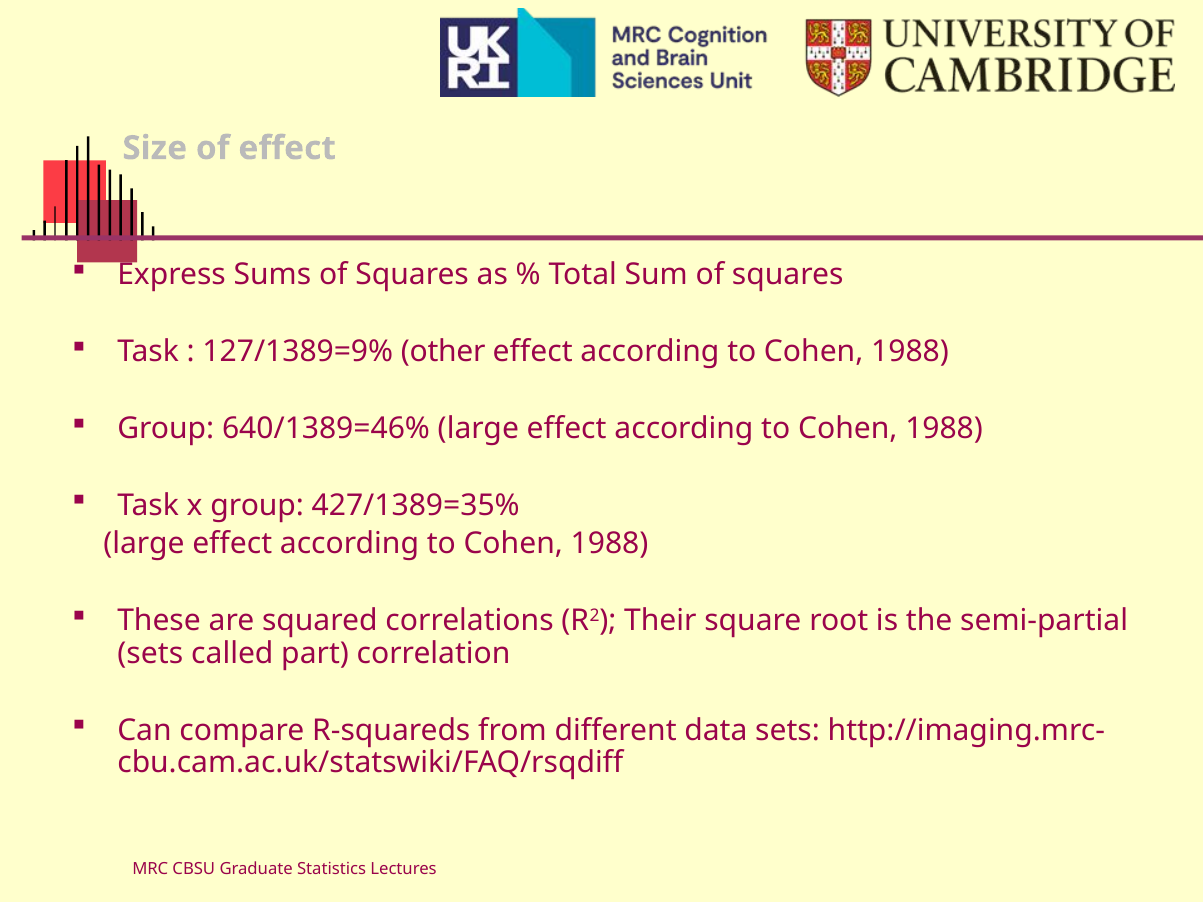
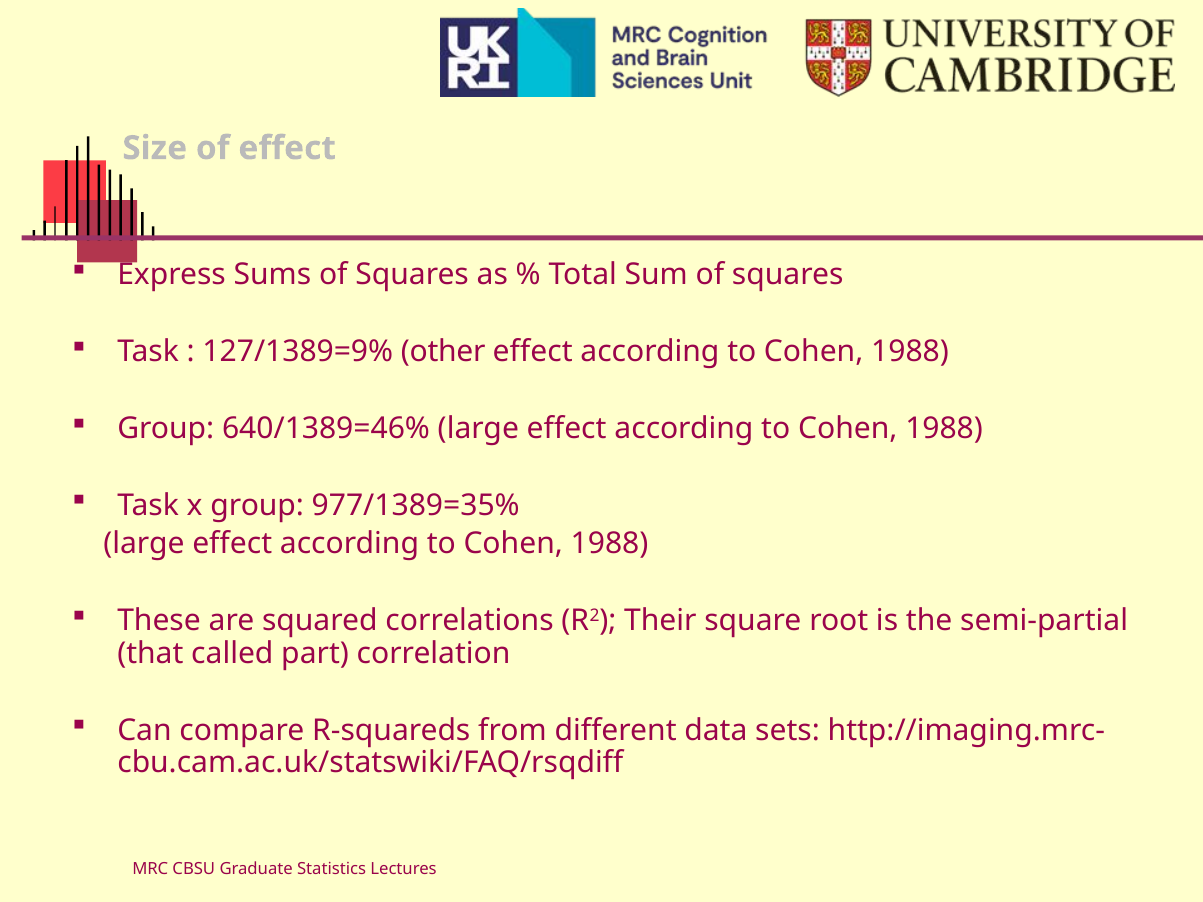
427/1389=35%: 427/1389=35% -> 977/1389=35%
sets at (150, 654): sets -> that
